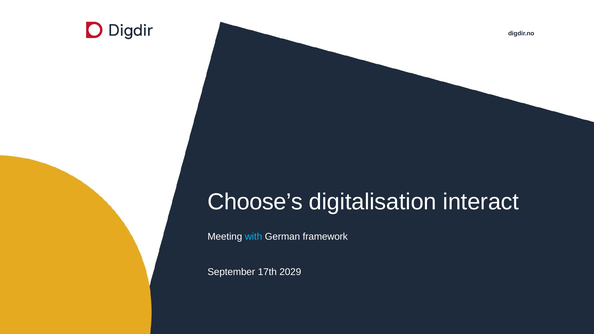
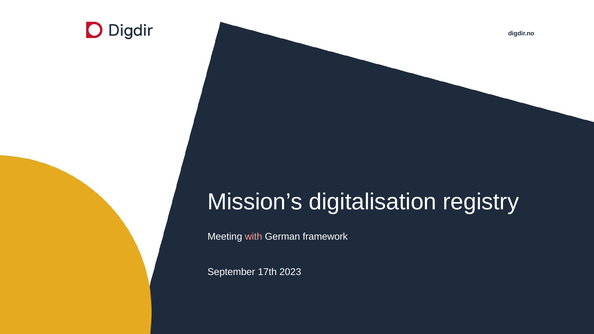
Choose’s: Choose’s -> Mission’s
interact: interact -> registry
with colour: light blue -> pink
2029: 2029 -> 2023
